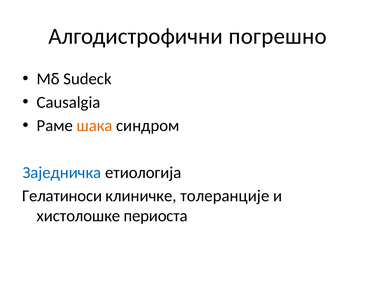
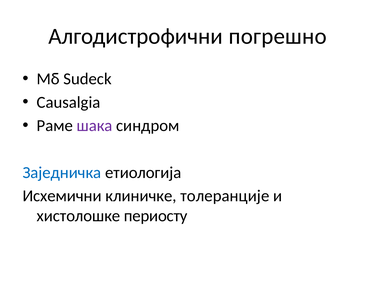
шака colour: orange -> purple
Гелатиноси: Гелатиноси -> Исхемични
периоста: периоста -> периосту
